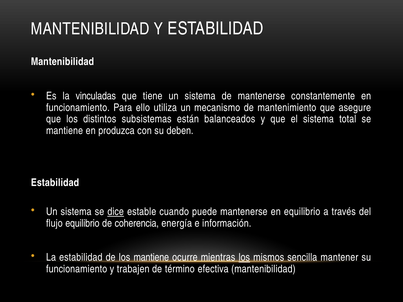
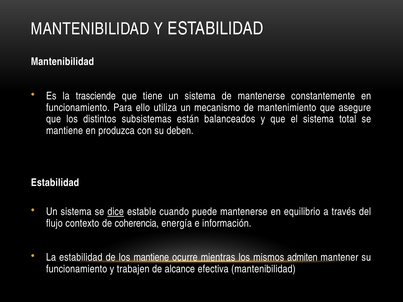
vinculadas: vinculadas -> trasciende
flujo equilibrio: equilibrio -> contexto
los at (244, 258) underline: present -> none
sencilla: sencilla -> admiten
término: término -> alcance
